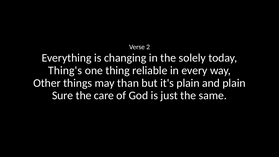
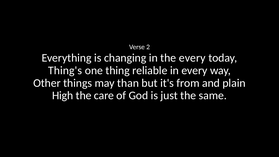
the solely: solely -> every
it's plain: plain -> from
Sure: Sure -> High
